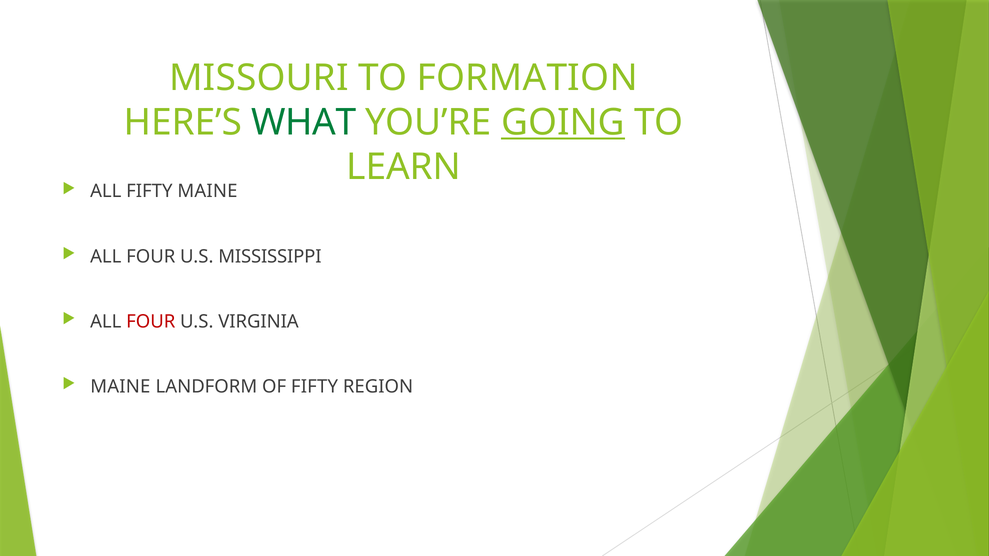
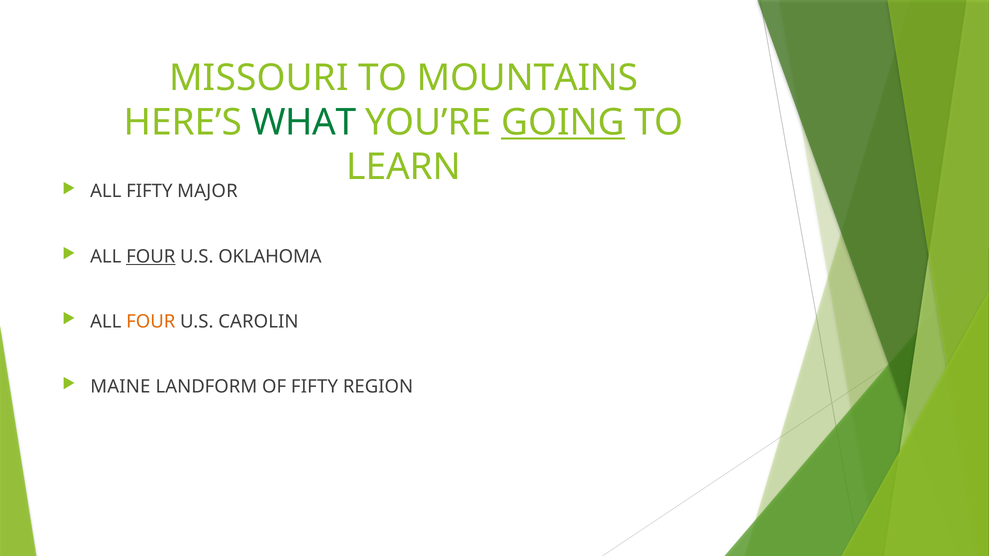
FORMATION: FORMATION -> MOUNTAINS
FIFTY MAINE: MAINE -> MAJOR
FOUR at (151, 257) underline: none -> present
MISSISSIPPI: MISSISSIPPI -> OKLAHOMA
FOUR at (151, 322) colour: red -> orange
VIRGINIA: VIRGINIA -> CAROLIN
